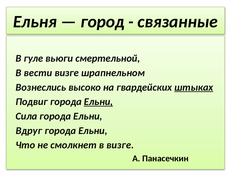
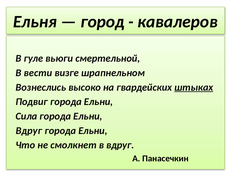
связанные: связанные -> кавалеров
Ельни at (98, 101) underline: present -> none
в визге: визге -> вдруг
